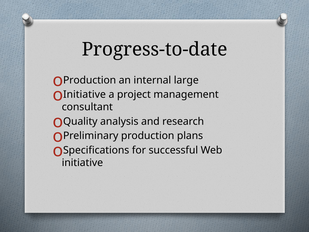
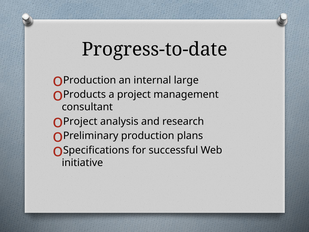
Initiative at (84, 94): Initiative -> Products
Quality at (80, 121): Quality -> Project
